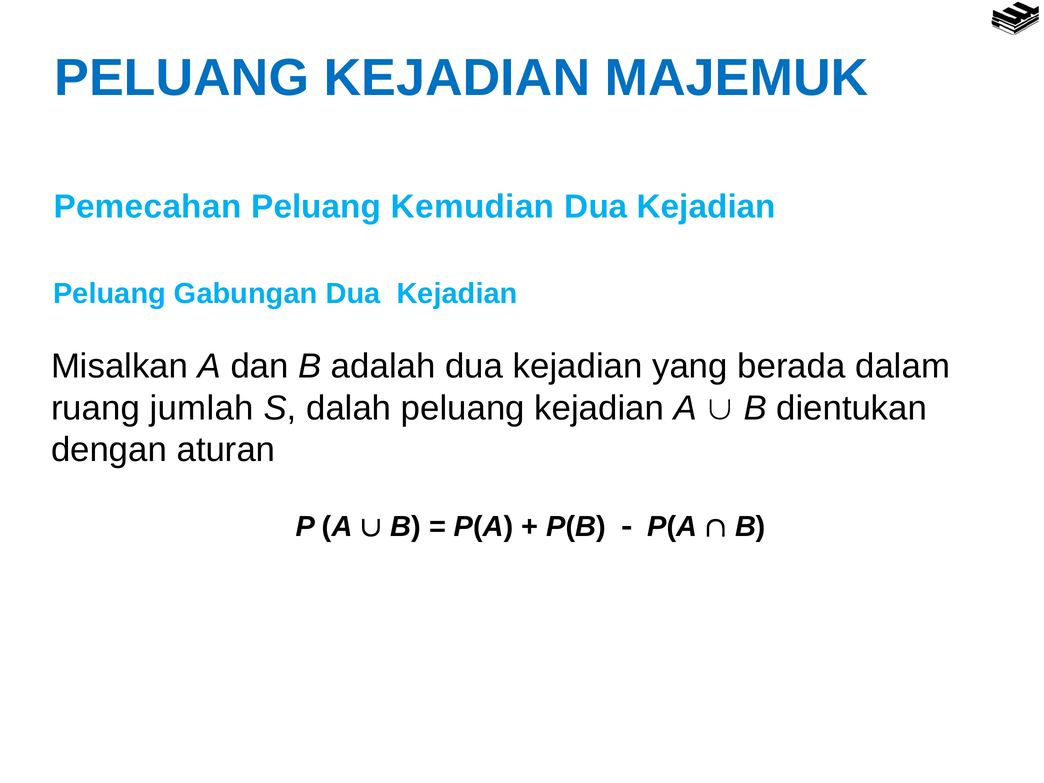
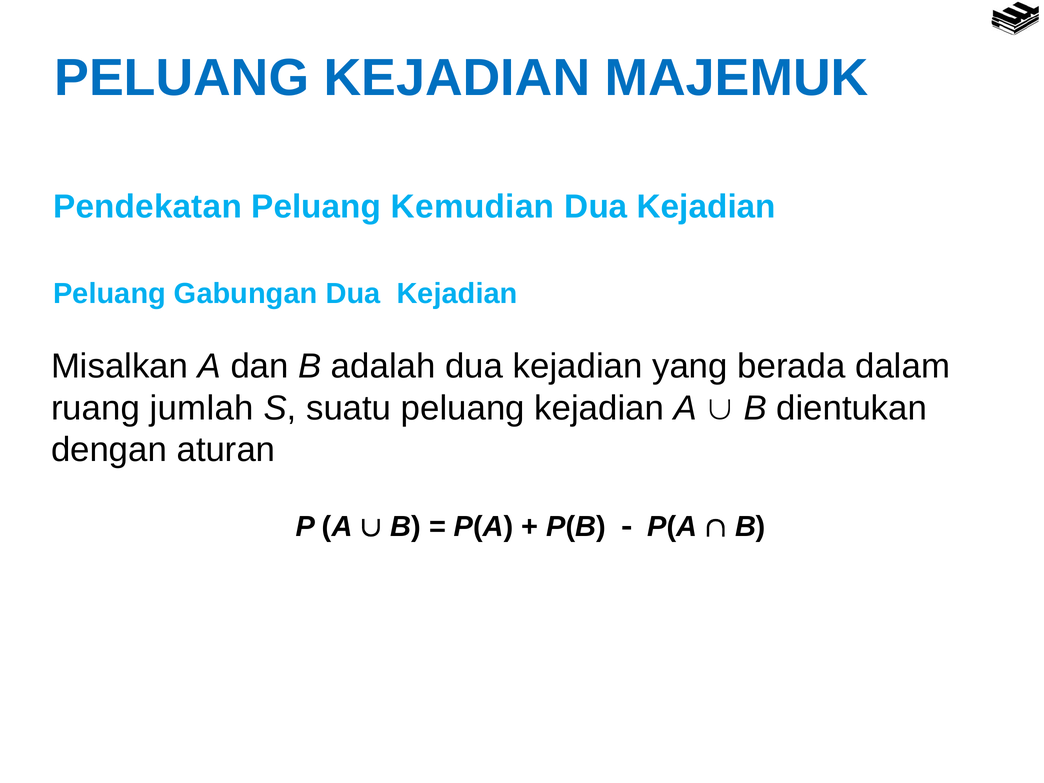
Pemecahan: Pemecahan -> Pendekatan
dalah: dalah -> suatu
